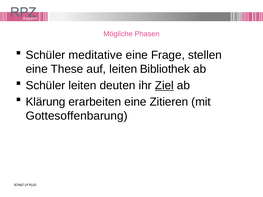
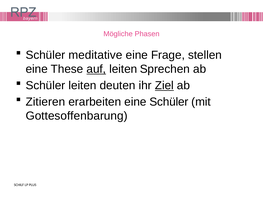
auf underline: none -> present
Bibliothek: Bibliothek -> Sprechen
Klärung: Klärung -> Zitieren
eine Zitieren: Zitieren -> Schüler
